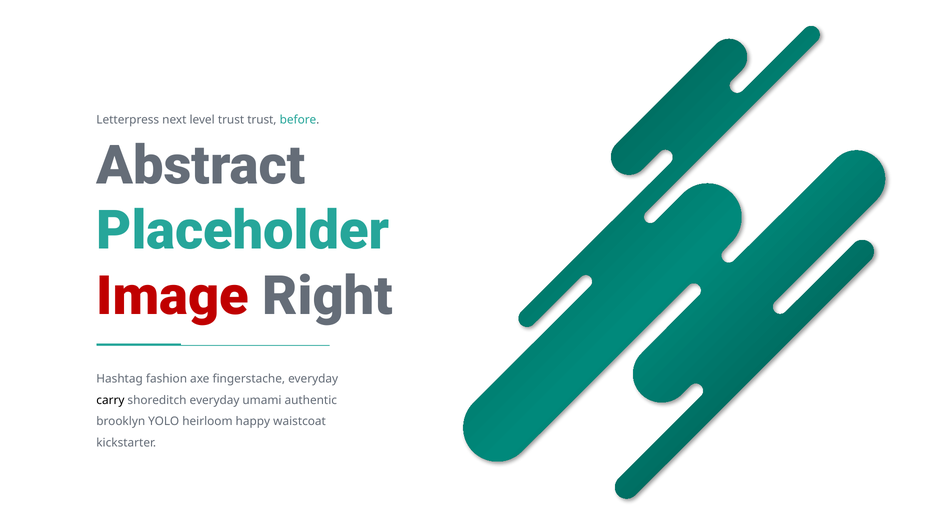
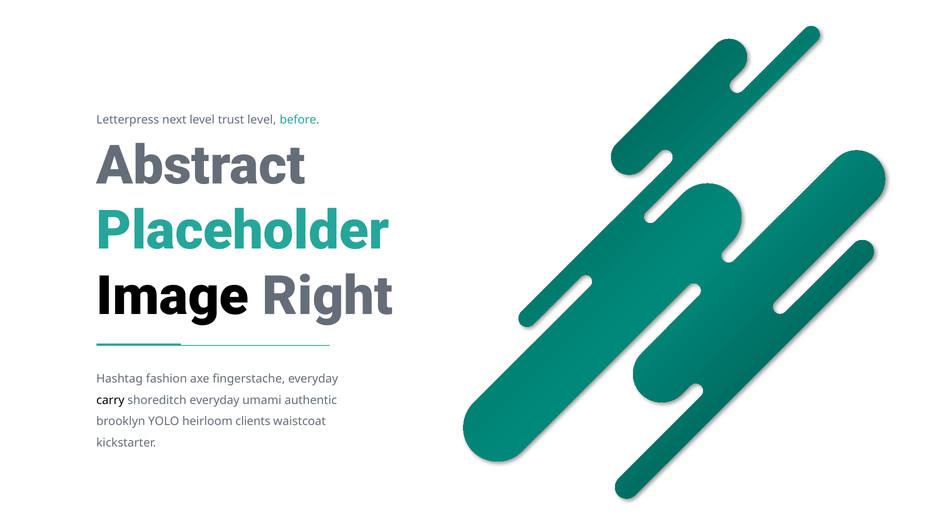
trust trust: trust -> level
Image colour: red -> black
happy: happy -> clients
